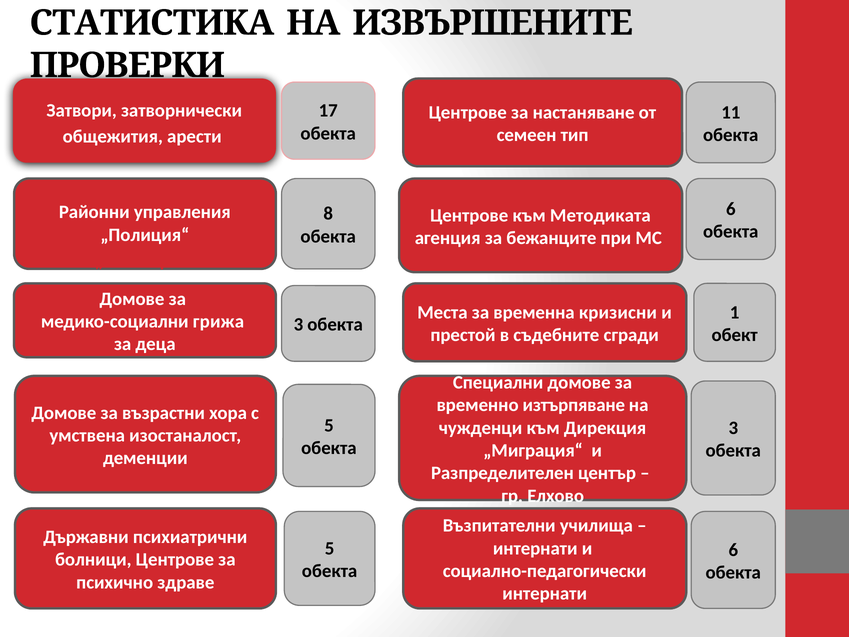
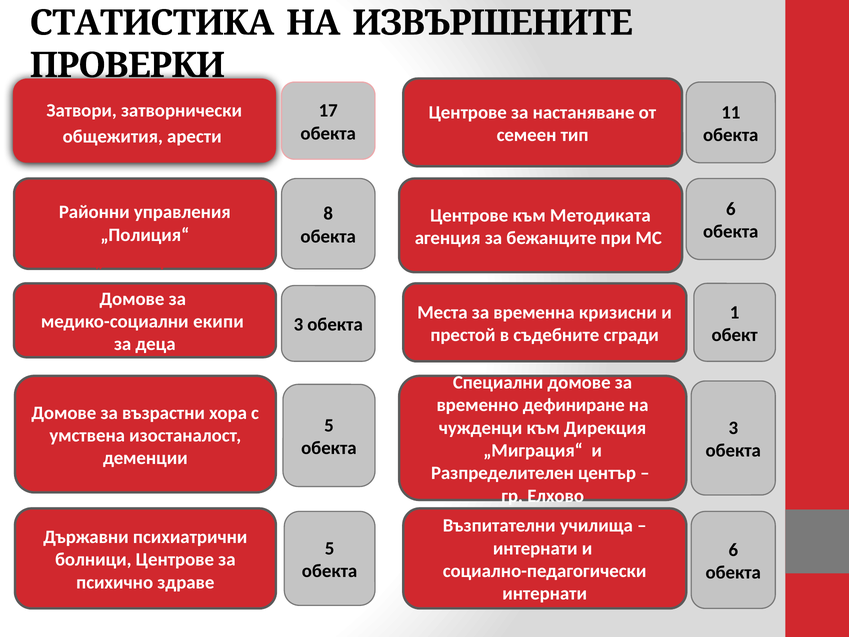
грижа: грижа -> екипи
изтърпяване: изтърпяване -> дефиниране
